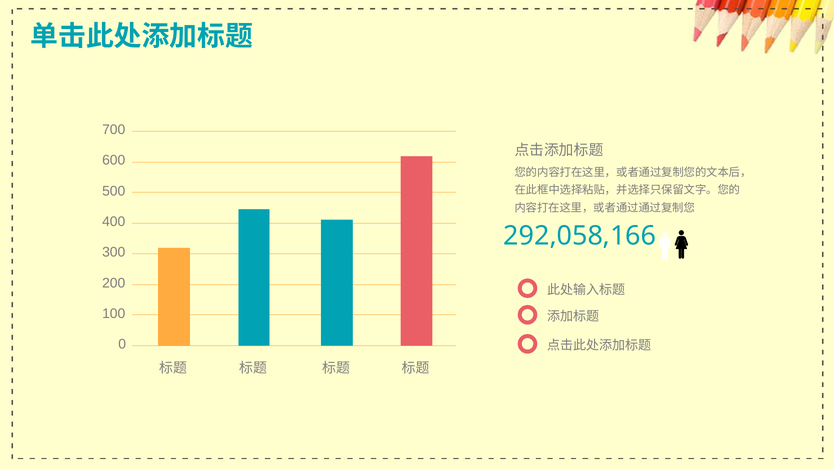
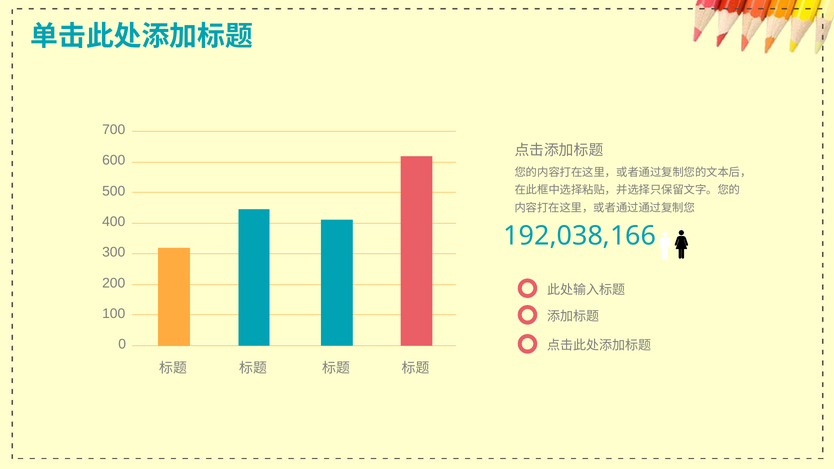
292,058,166: 292,058,166 -> 192,038,166
